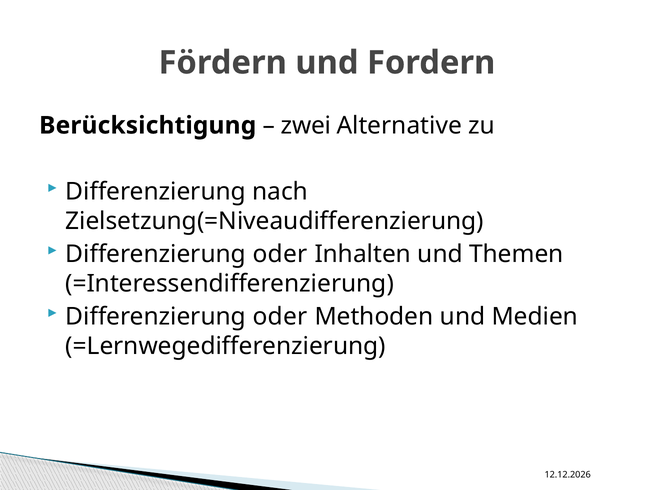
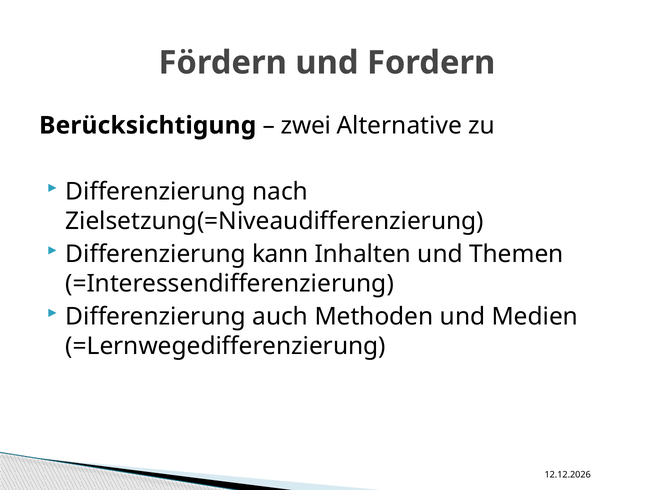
oder at (280, 254): oder -> kann
oder at (280, 317): oder -> auch
